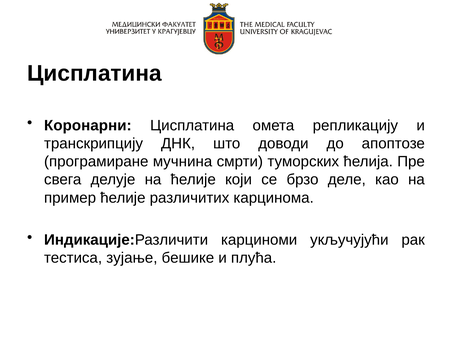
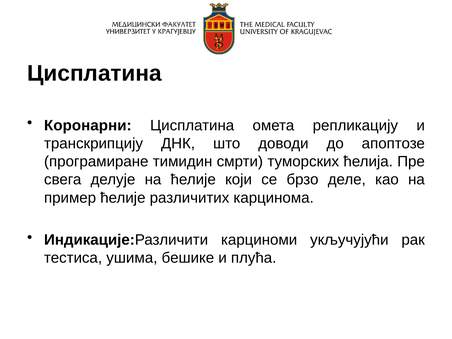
мучнина: мучнина -> тимидин
зујање: зујање -> ушима
